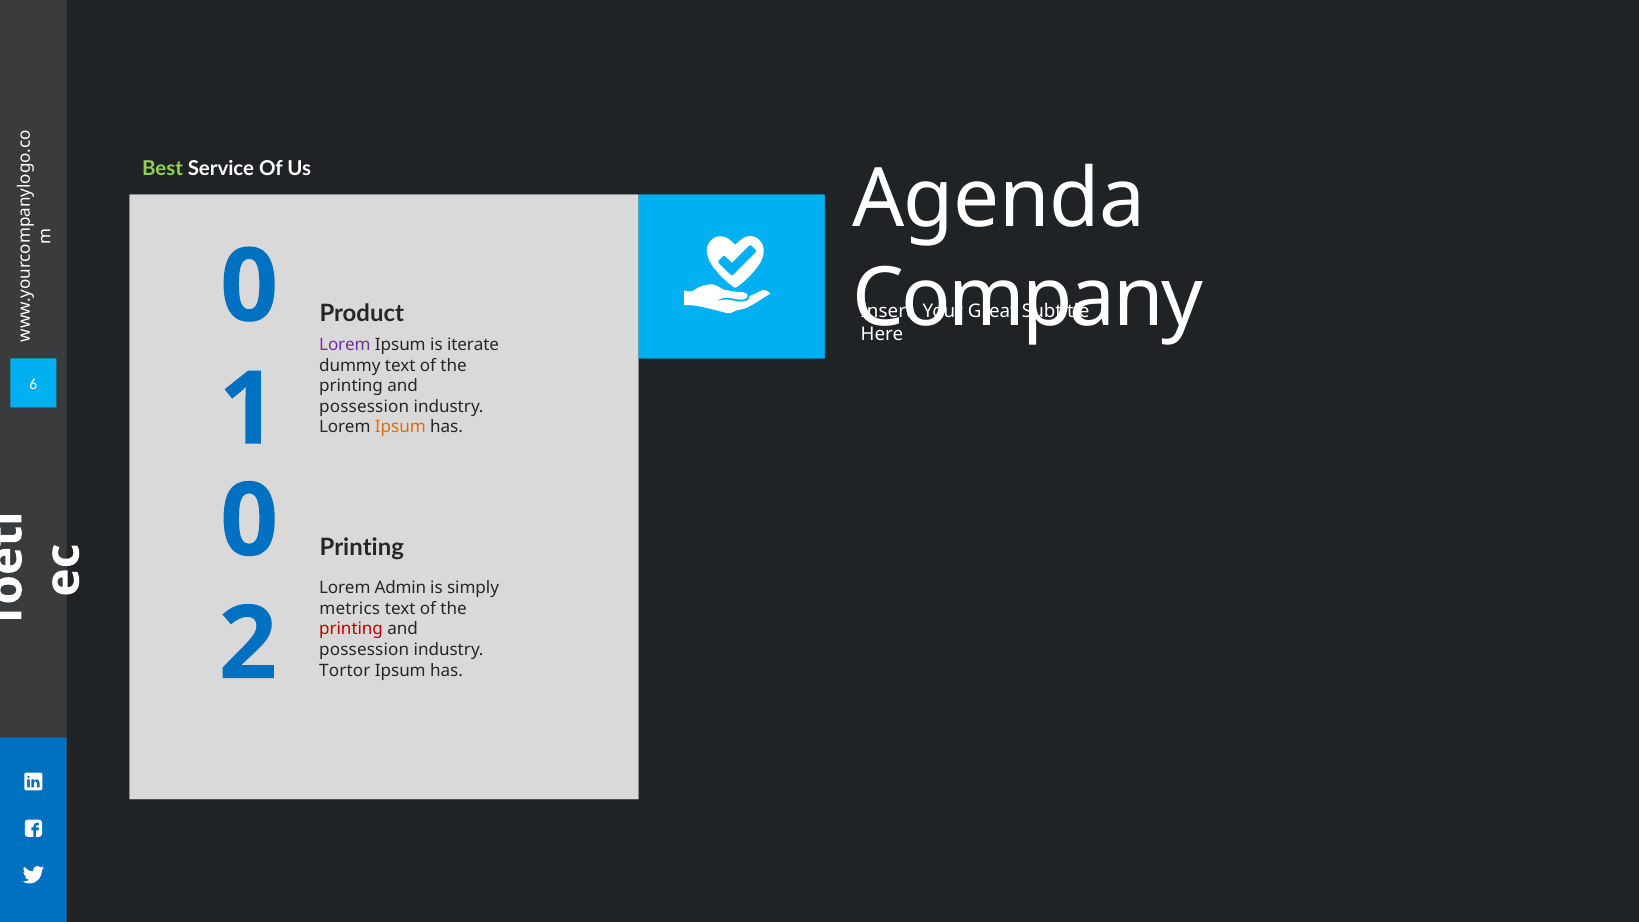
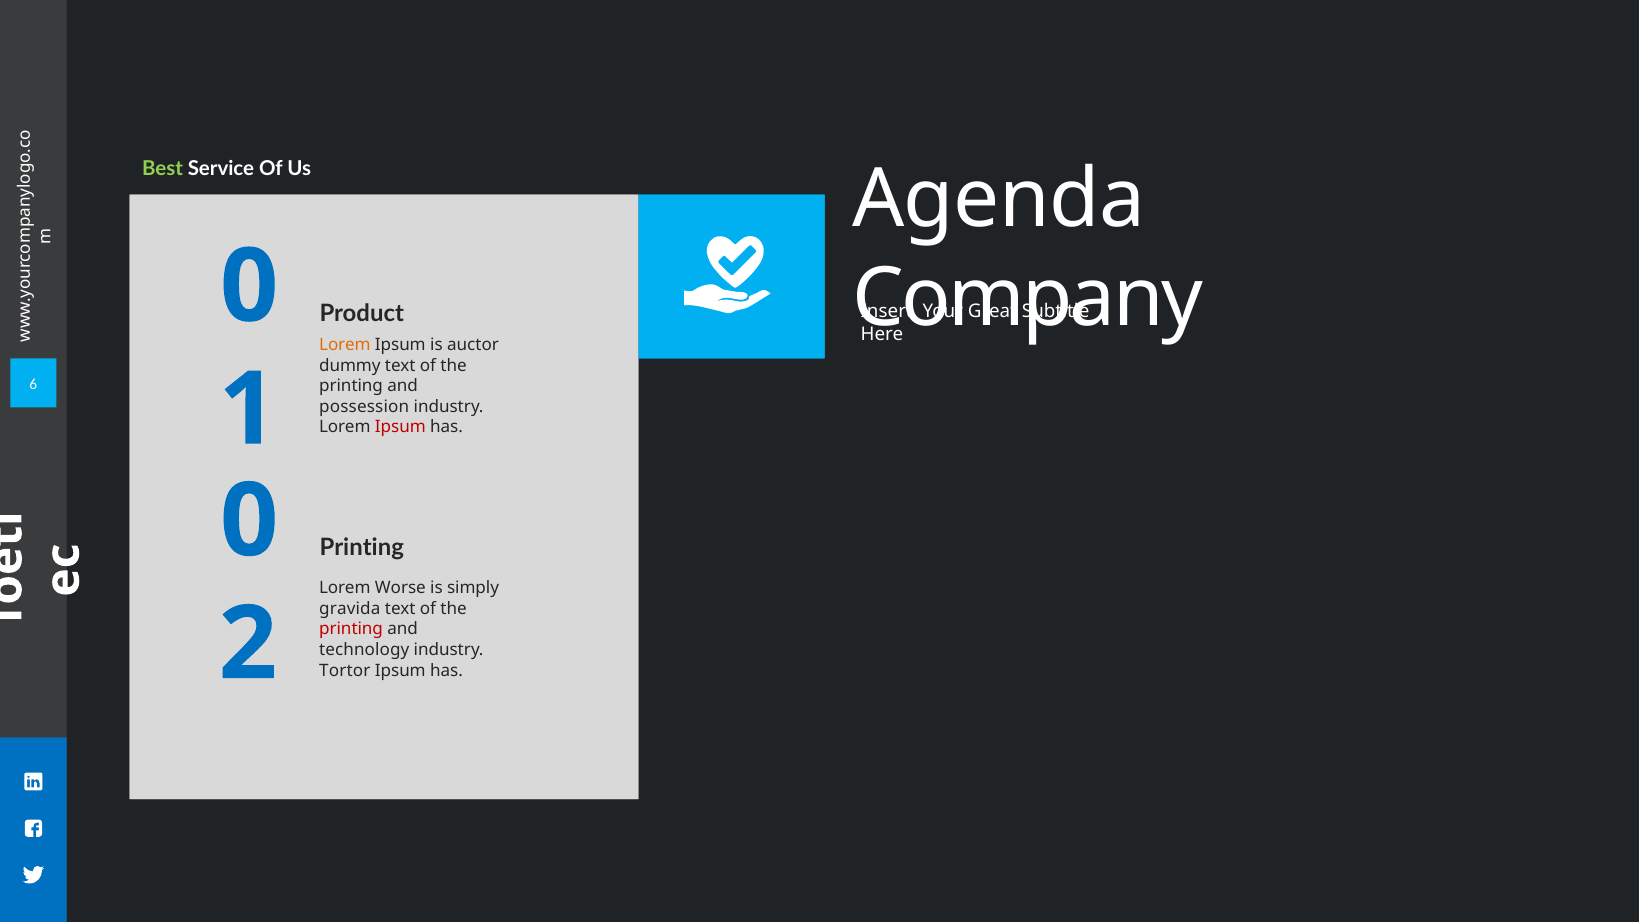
Lorem at (345, 345) colour: purple -> orange
iterate: iterate -> auctor
Ipsum at (400, 427) colour: orange -> red
Admin: Admin -> Worse
metrics: metrics -> gravida
possession at (364, 650): possession -> technology
